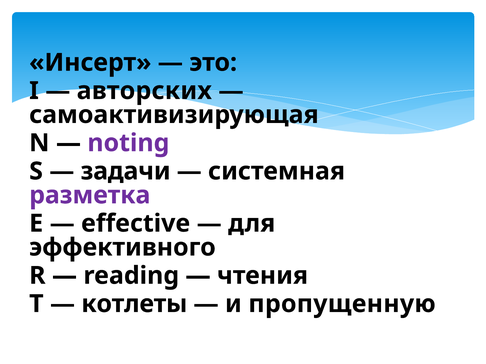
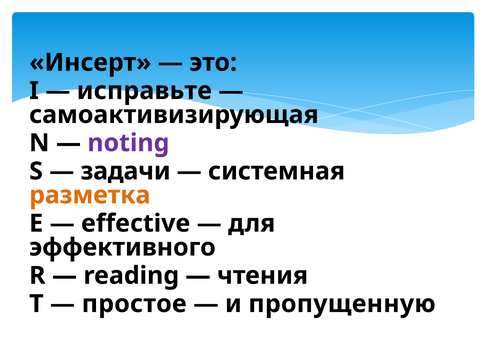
авторских: авторских -> исправьте
разметка colour: purple -> orange
котлеты: котлеты -> простое
